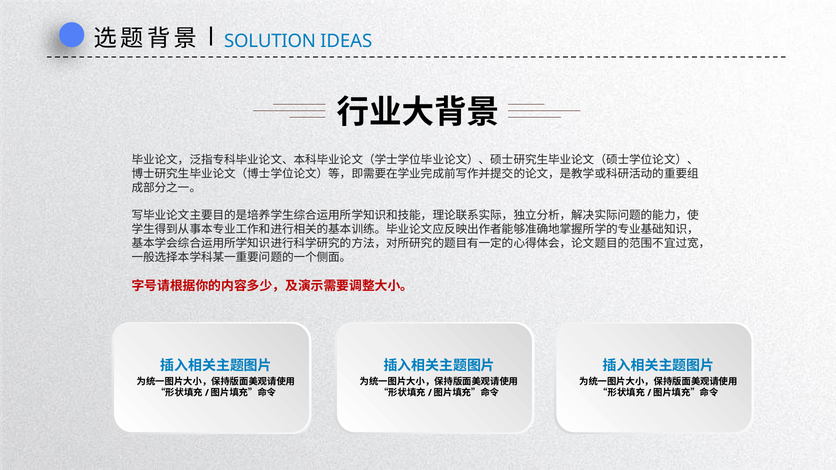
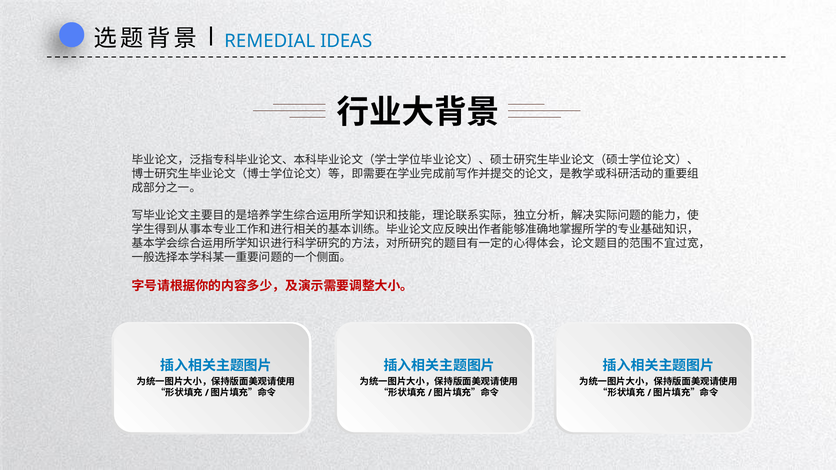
SOLUTION: SOLUTION -> REMEDIAL
